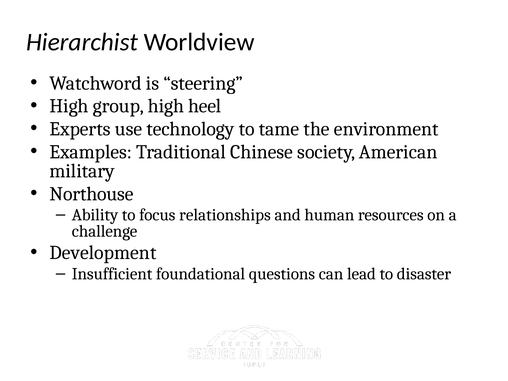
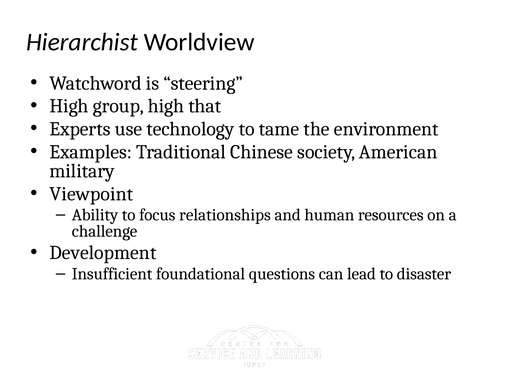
heel: heel -> that
Northouse: Northouse -> Viewpoint
